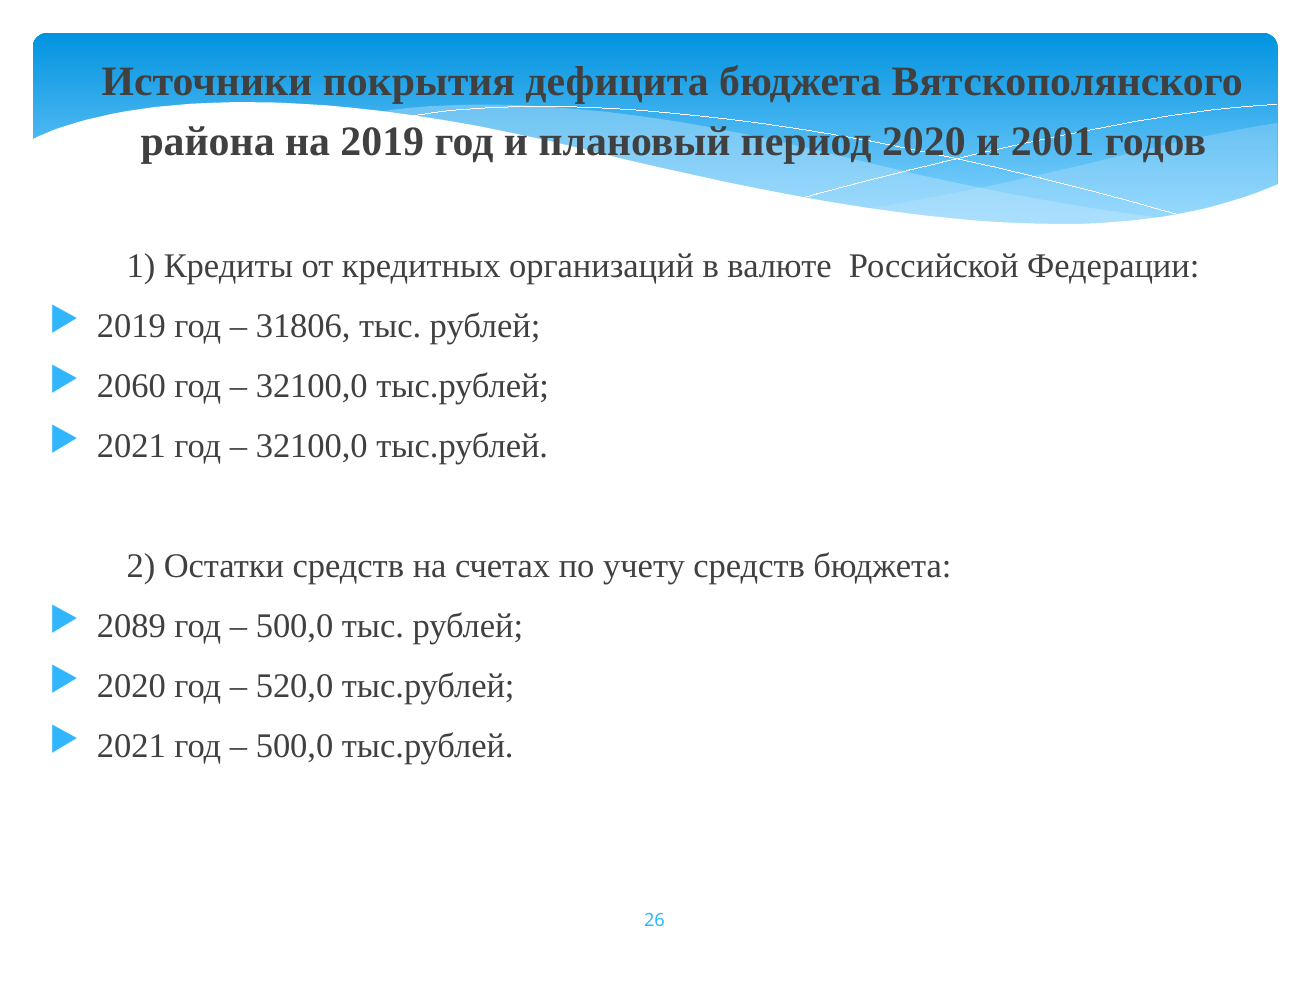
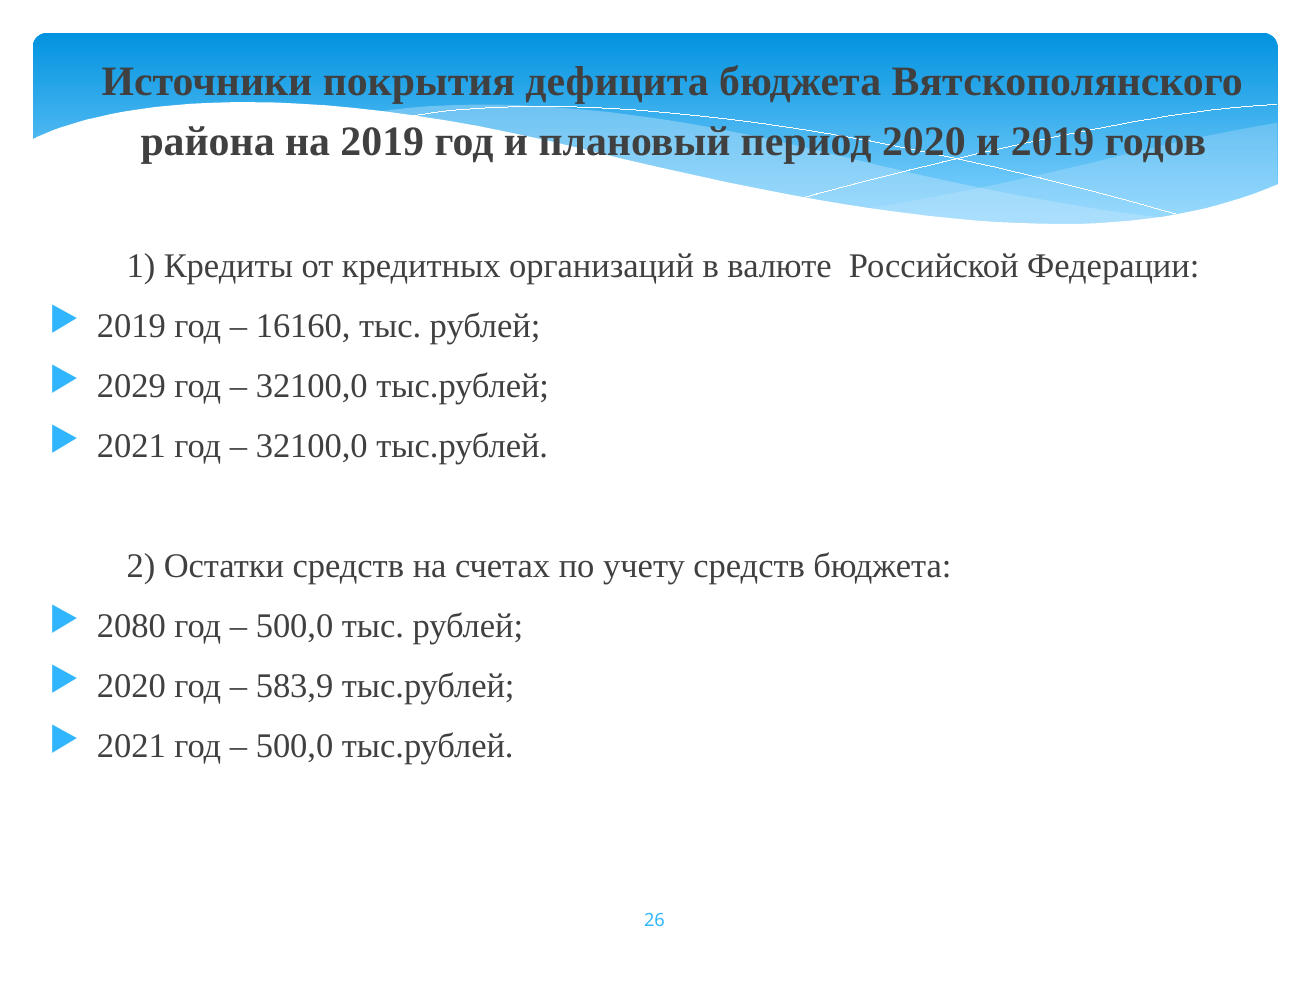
и 2001: 2001 -> 2019
31806: 31806 -> 16160
2060: 2060 -> 2029
2089: 2089 -> 2080
520,0: 520,0 -> 583,9
